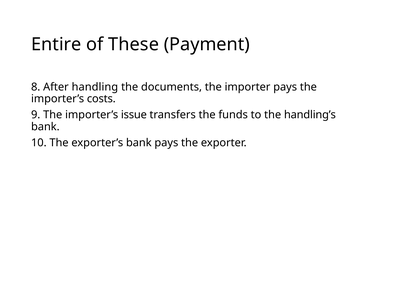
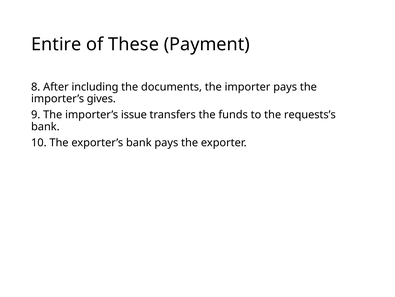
handling: handling -> including
costs: costs -> gives
handling’s: handling’s -> requests’s
